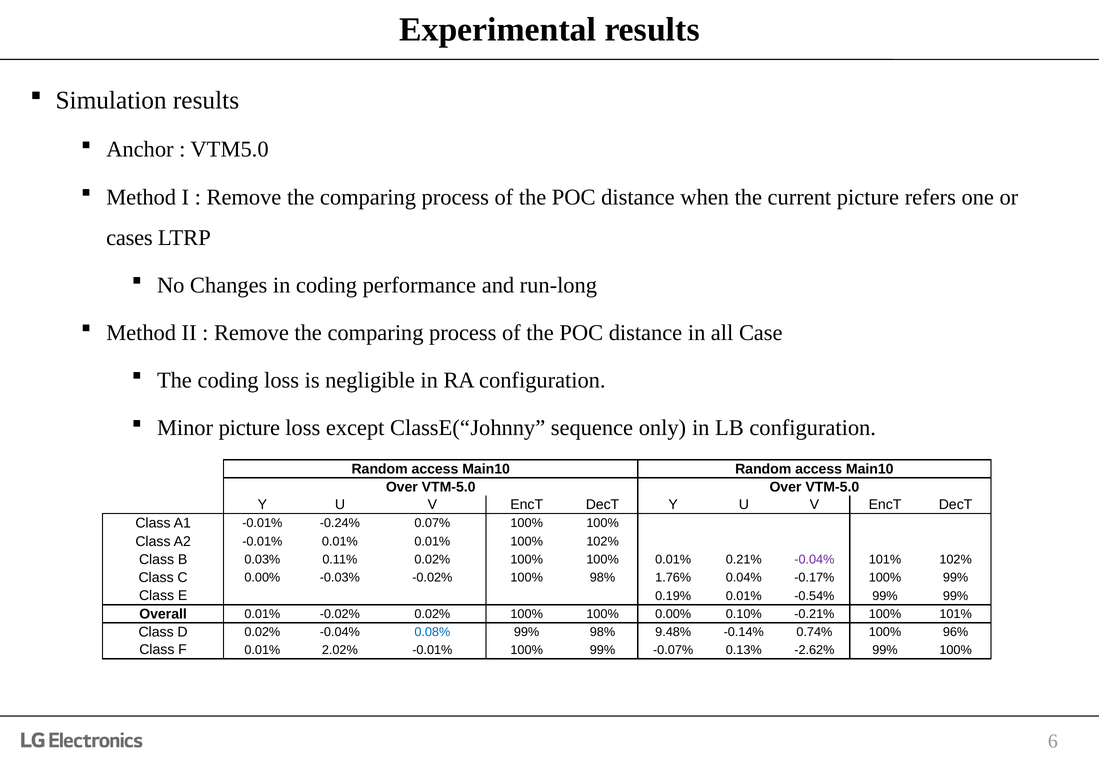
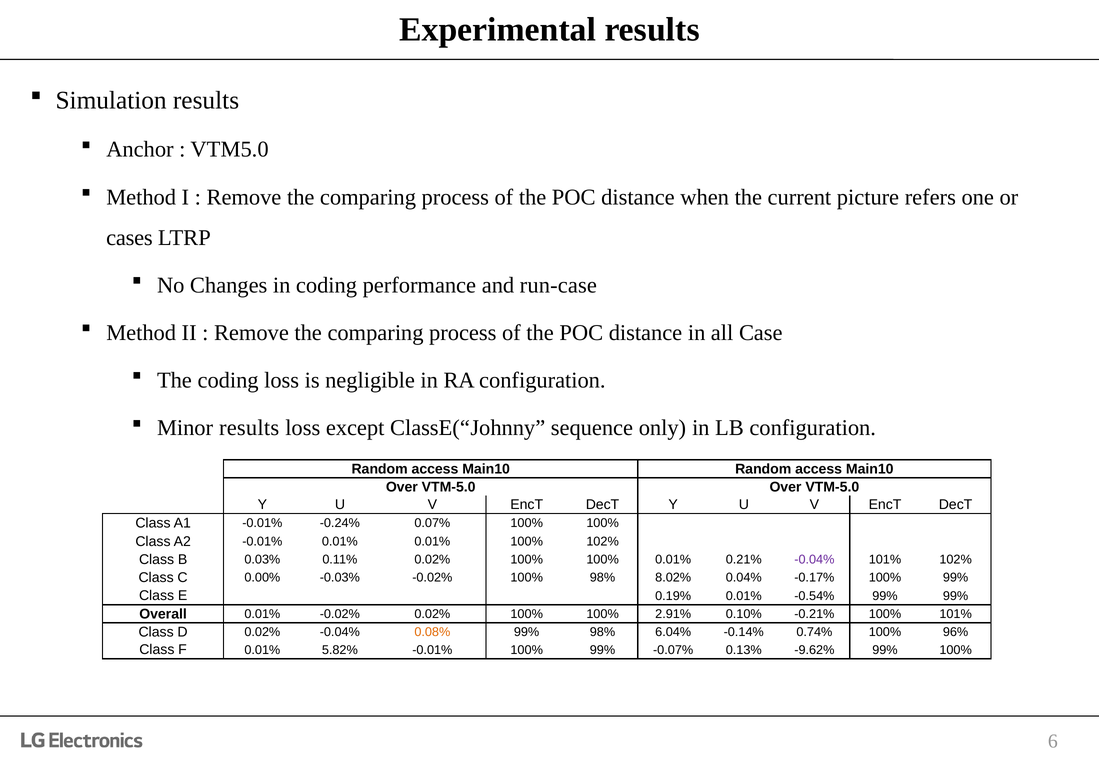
run-long: run-long -> run-case
Minor picture: picture -> results
1.76%: 1.76% -> 8.02%
100% 0.00%: 0.00% -> 2.91%
0.08% colour: blue -> orange
9.48%: 9.48% -> 6.04%
2.02%: 2.02% -> 5.82%
-2.62%: -2.62% -> -9.62%
